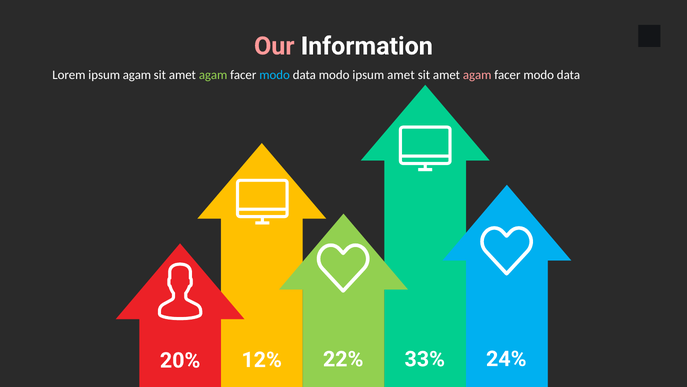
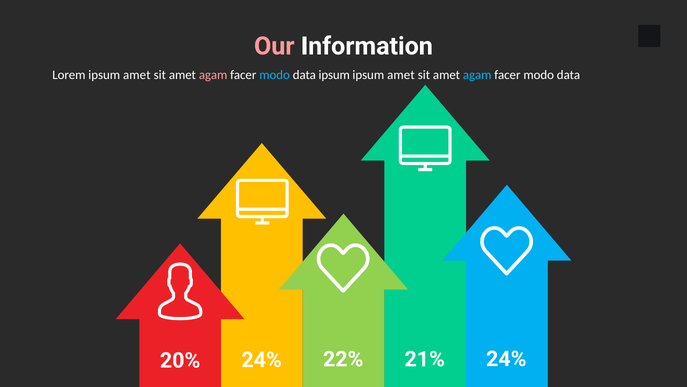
Lorem ipsum agam: agam -> amet
agam at (213, 75) colour: light green -> pink
data modo: modo -> ipsum
agam at (477, 75) colour: pink -> light blue
20% 12%: 12% -> 24%
33%: 33% -> 21%
